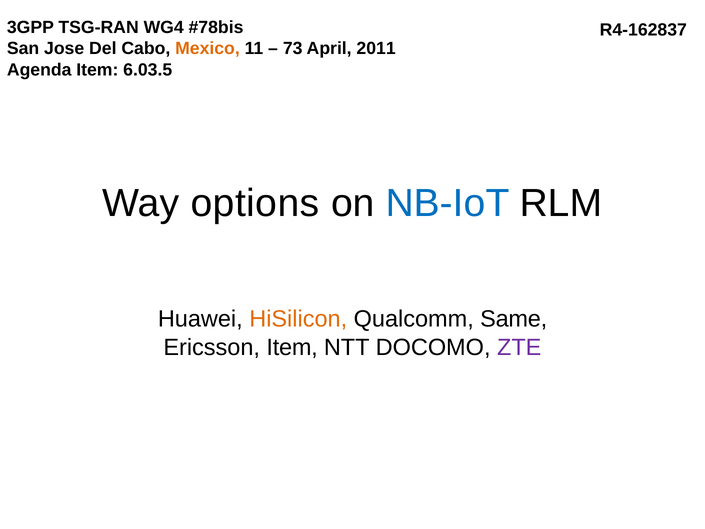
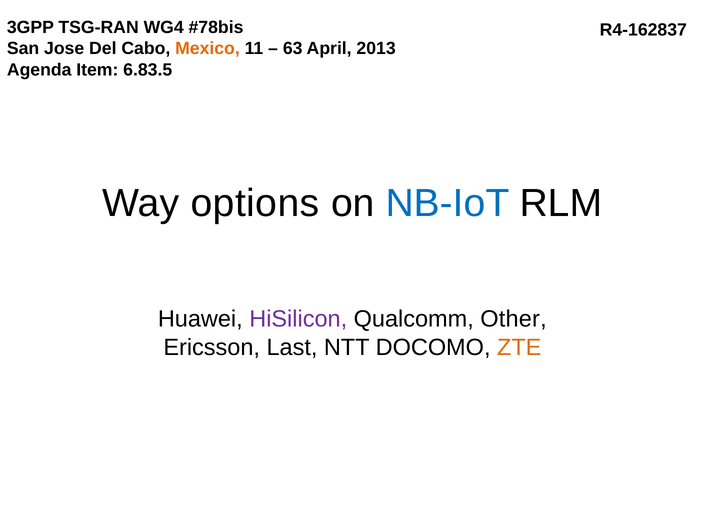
73: 73 -> 63
2011: 2011 -> 2013
6.03.5: 6.03.5 -> 6.83.5
HiSilicon colour: orange -> purple
Same: Same -> Other
Ericsson Item: Item -> Last
ZTE colour: purple -> orange
